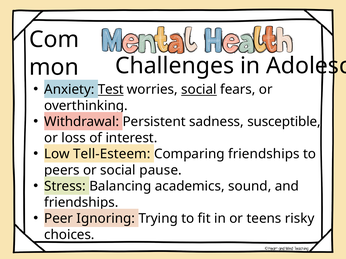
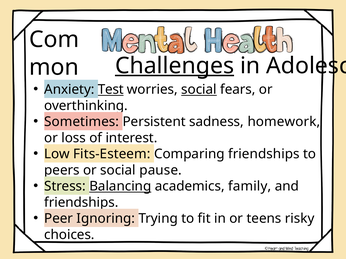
Challenges underline: none -> present
Withdrawal: Withdrawal -> Sometimes
susceptible: susceptible -> homework
Tell-Esteem: Tell-Esteem -> Fits-Esteem
Balancing underline: none -> present
sound: sound -> family
